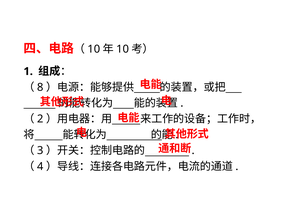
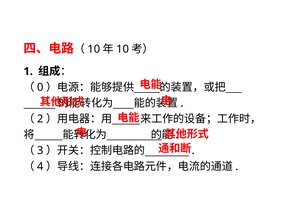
8: 8 -> 0
